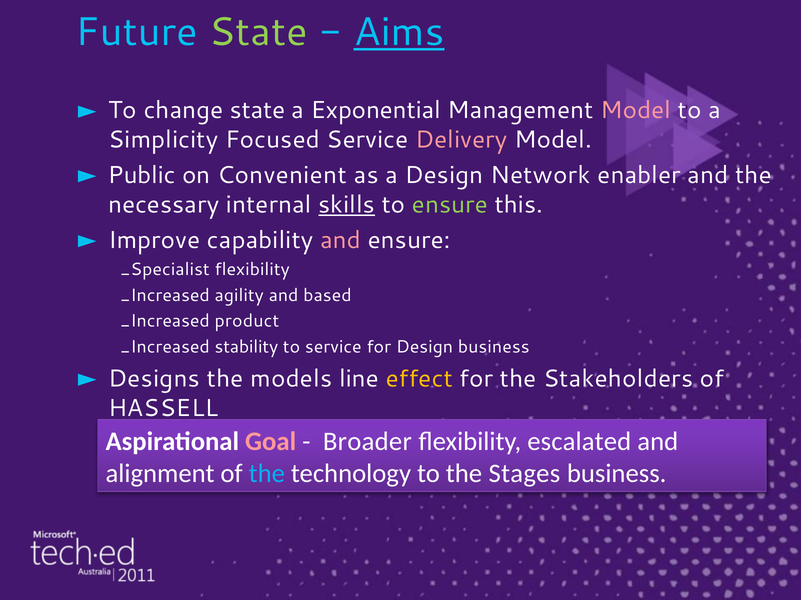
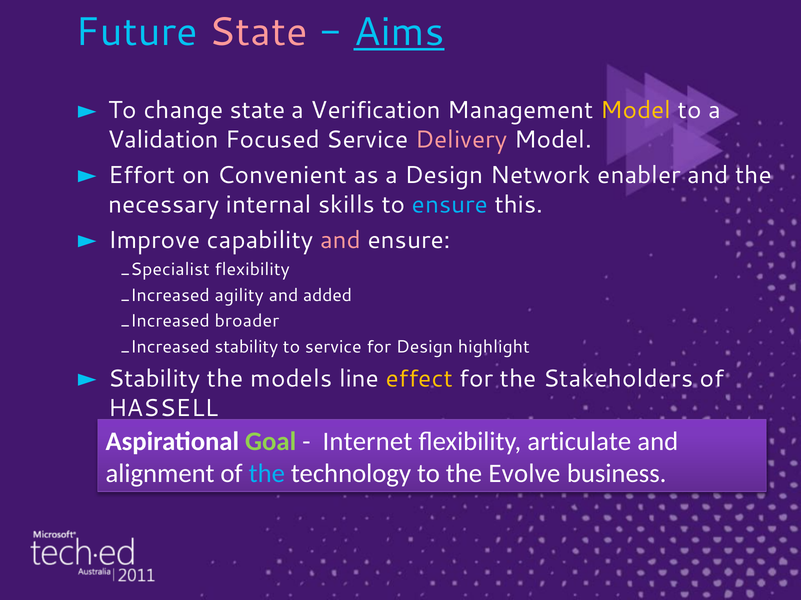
State at (258, 32) colour: light green -> pink
Exponential: Exponential -> Verification
Model at (636, 111) colour: pink -> yellow
Simplicity: Simplicity -> Validation
Public: Public -> Effort
skills underline: present -> none
ensure at (450, 205) colour: light green -> light blue
based: based -> added
product: product -> broader
Design business: business -> highlight
Designs at (154, 379): Designs -> Stability
Goal colour: pink -> light green
Broader: Broader -> Internet
escalated: escalated -> articulate
Stages: Stages -> Evolve
